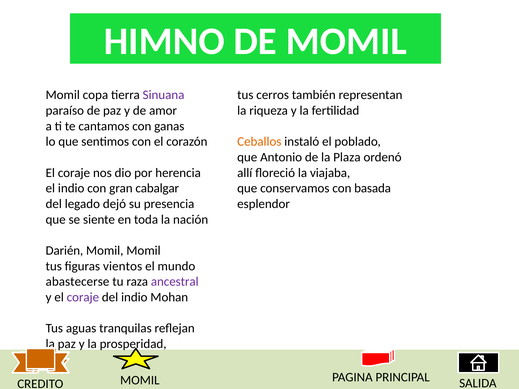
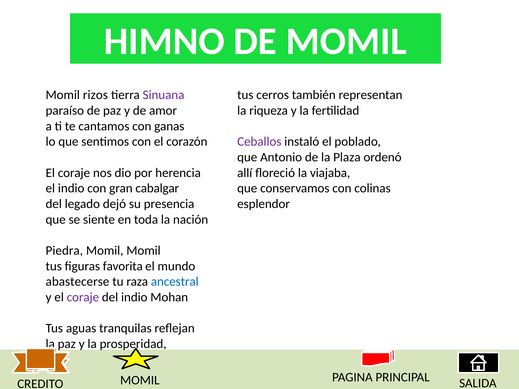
copa: copa -> rizos
Ceballos colour: orange -> purple
basada: basada -> colinas
Darién: Darién -> Piedra
vientos: vientos -> favorita
ancestral colour: purple -> blue
